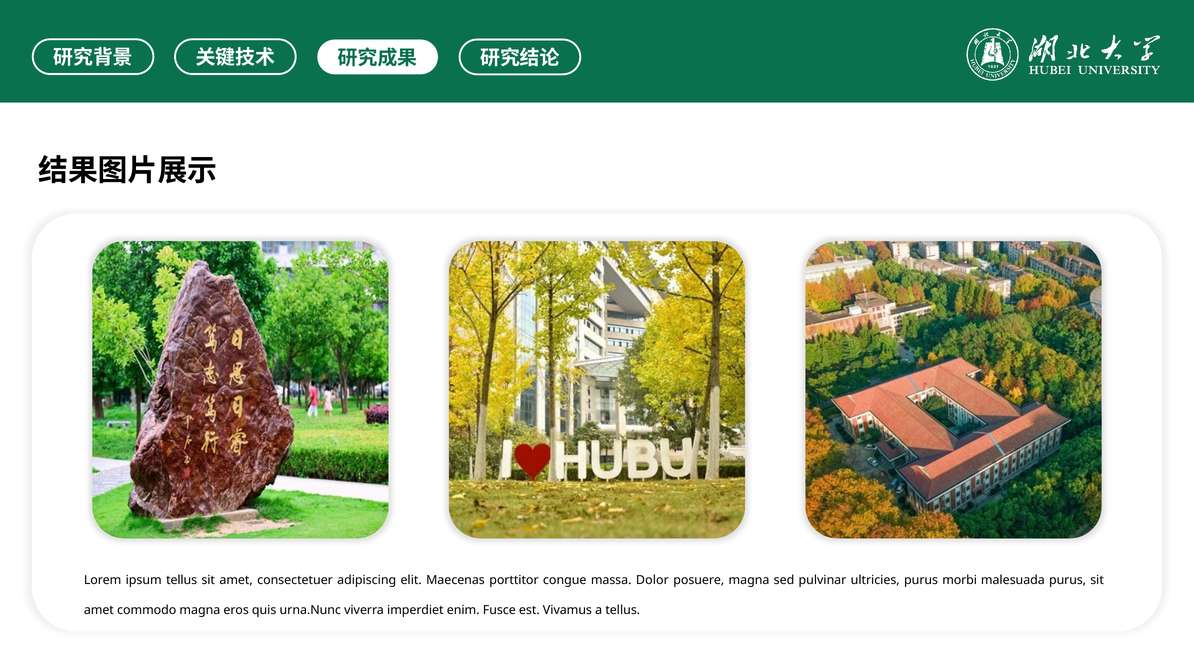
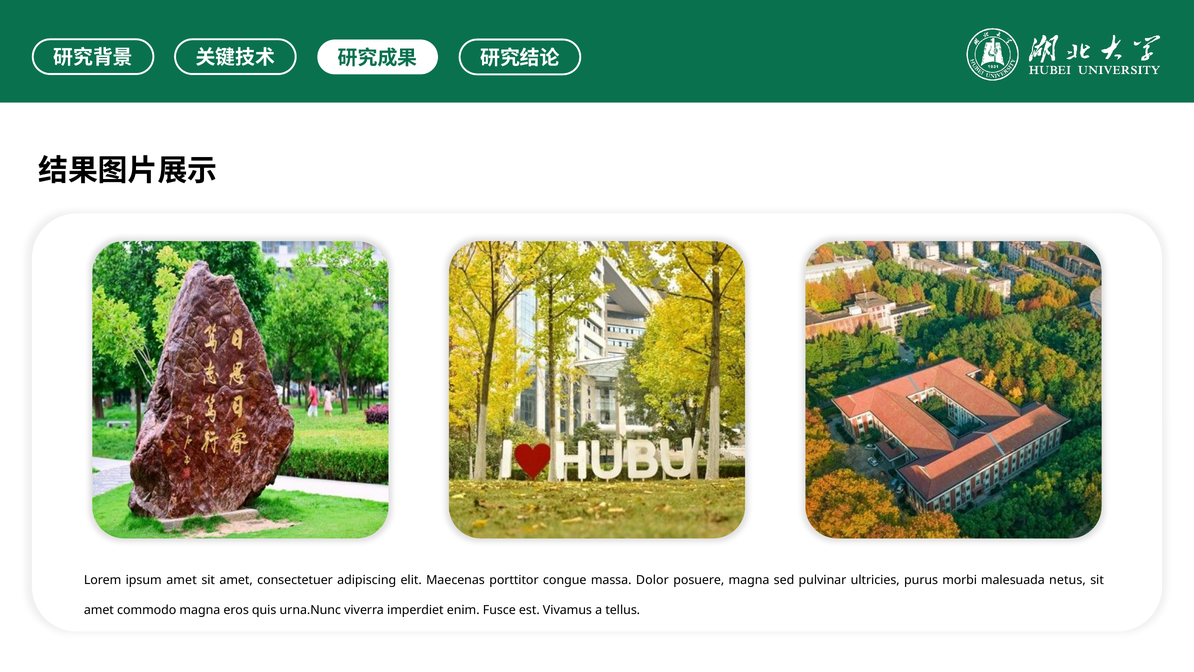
ipsum tellus: tellus -> amet
malesuada purus: purus -> netus
